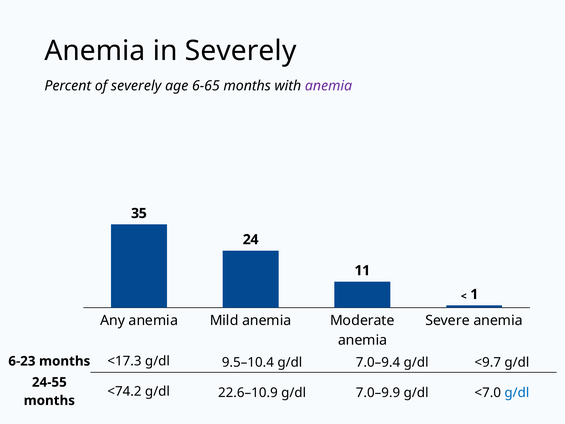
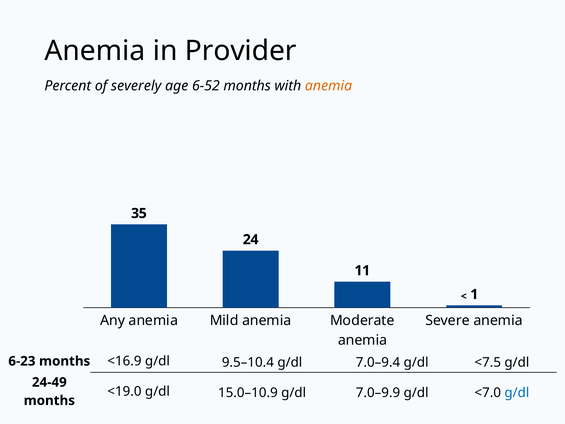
in Severely: Severely -> Provider
6-65: 6-65 -> 6-52
anemia at (329, 86) colour: purple -> orange
<17.3: <17.3 -> <16.9
<9.7: <9.7 -> <7.5
24-55: 24-55 -> 24-49
<74.2: <74.2 -> <19.0
22.6–10.9: 22.6–10.9 -> 15.0–10.9
